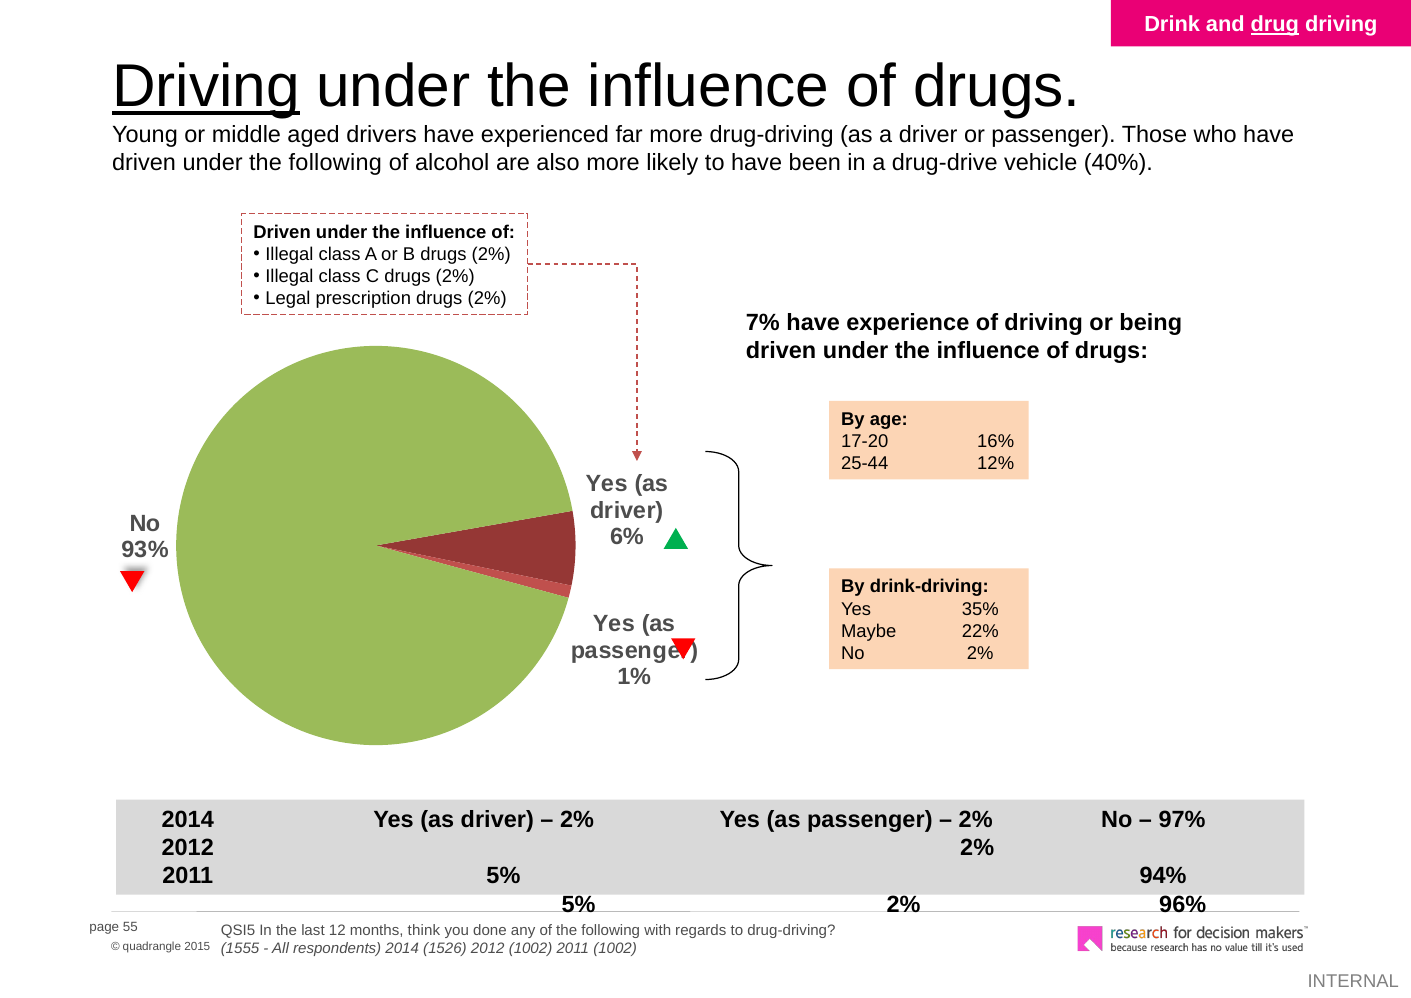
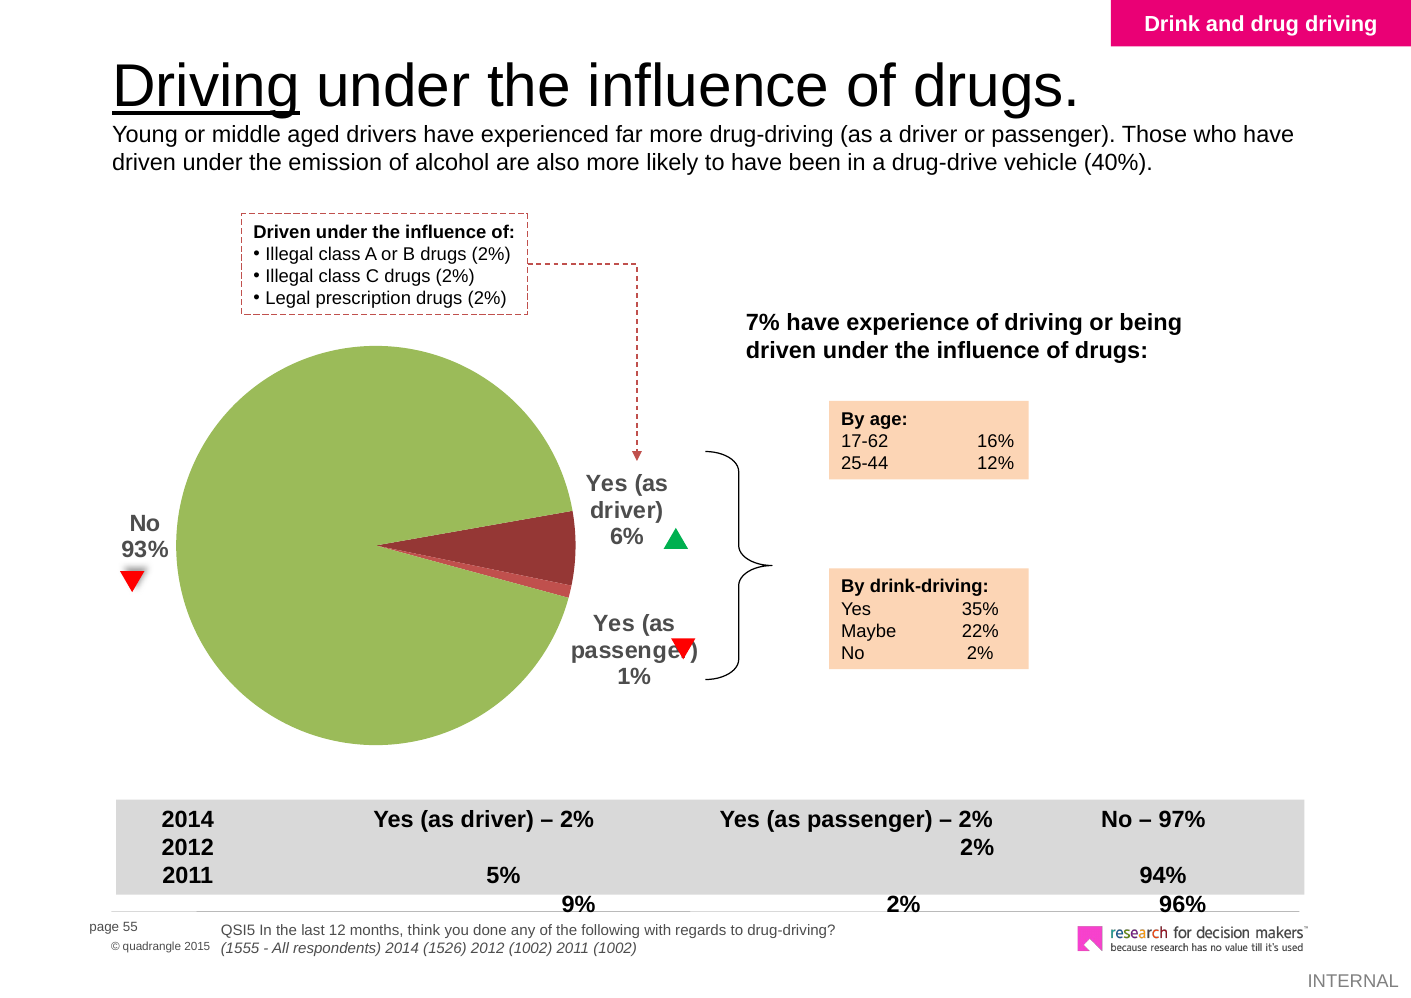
drug underline: present -> none
under the following: following -> emission
17-20: 17-20 -> 17-62
5% at (579, 905): 5% -> 9%
